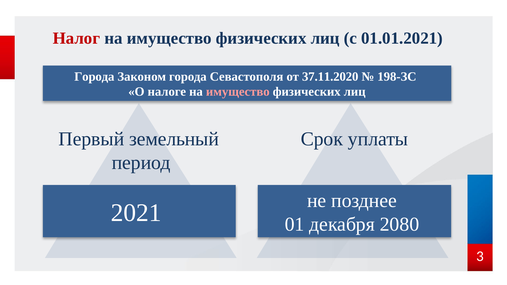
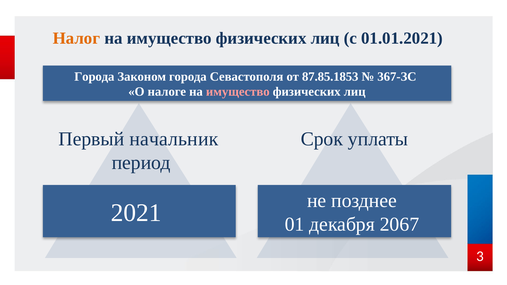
Налог colour: red -> orange
37.11.2020: 37.11.2020 -> 87.85.1853
198-ЗС: 198-ЗС -> 367-ЗС
земельный: земельный -> начальник
2080: 2080 -> 2067
